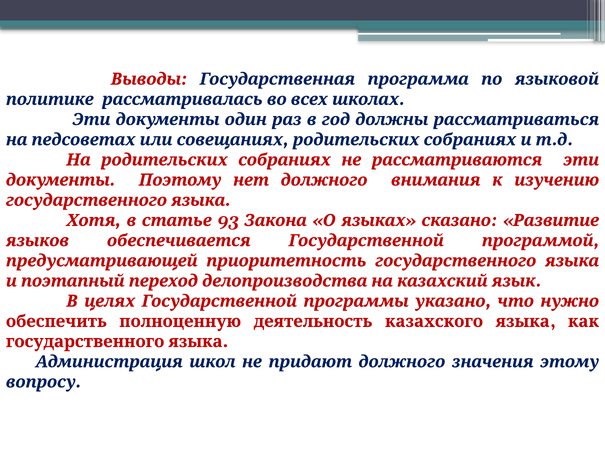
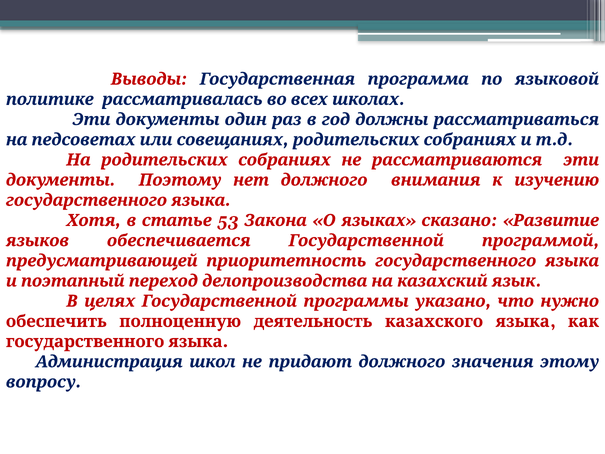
93: 93 -> 53
